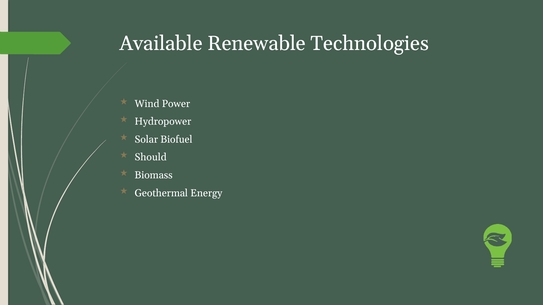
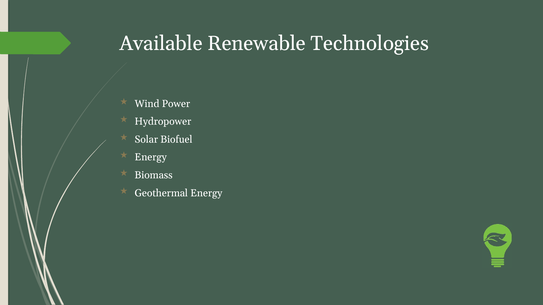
Should at (151, 158): Should -> Energy
